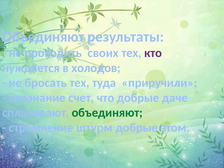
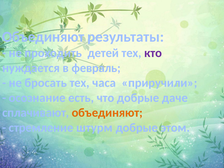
своих: своих -> детей
холодов: холодов -> февраль
туда: туда -> часа
счет: счет -> есть
объединяют at (107, 113) colour: green -> orange
